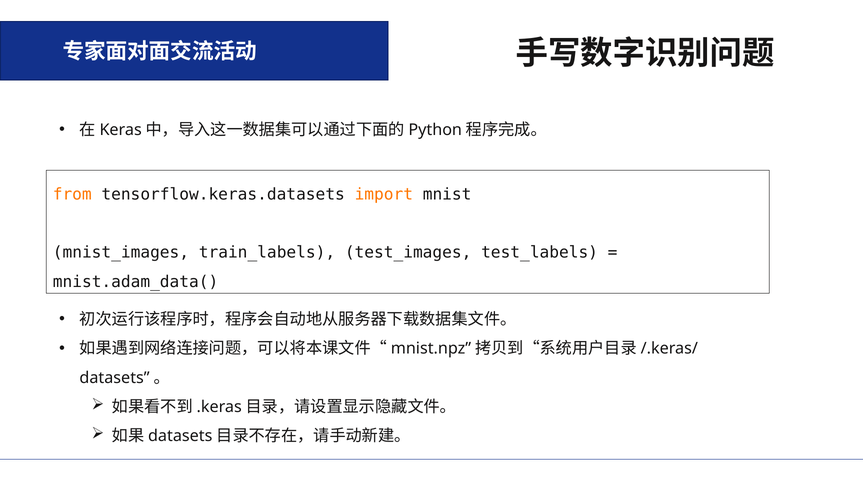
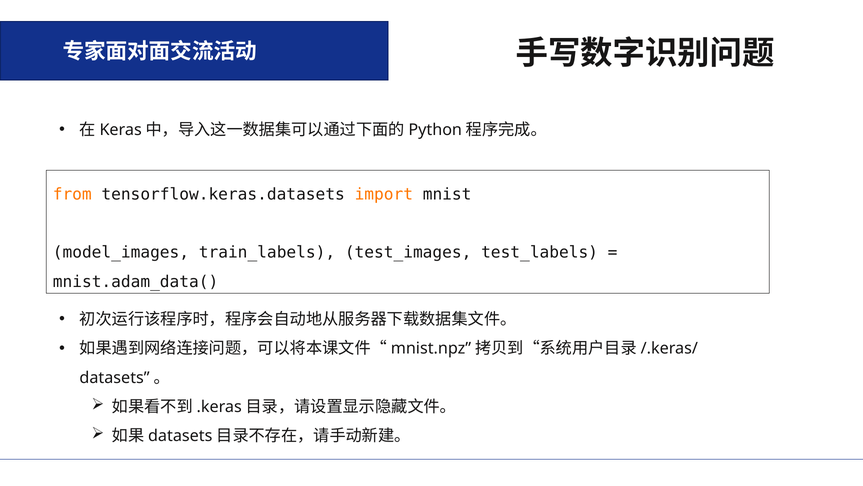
mnist_images: mnist_images -> model_images
